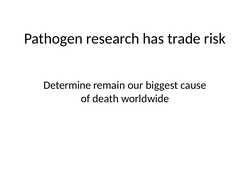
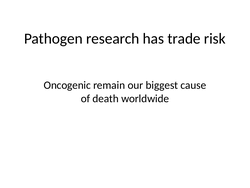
Determine: Determine -> Oncogenic
